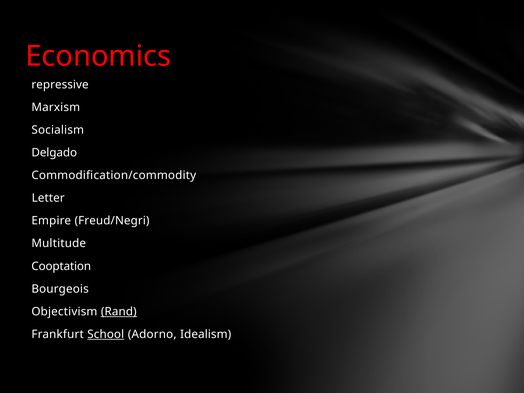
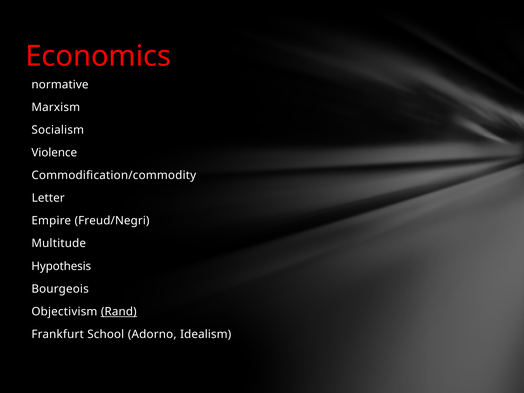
repressive: repressive -> normative
Delgado: Delgado -> Violence
Cooptation: Cooptation -> Hypothesis
School underline: present -> none
